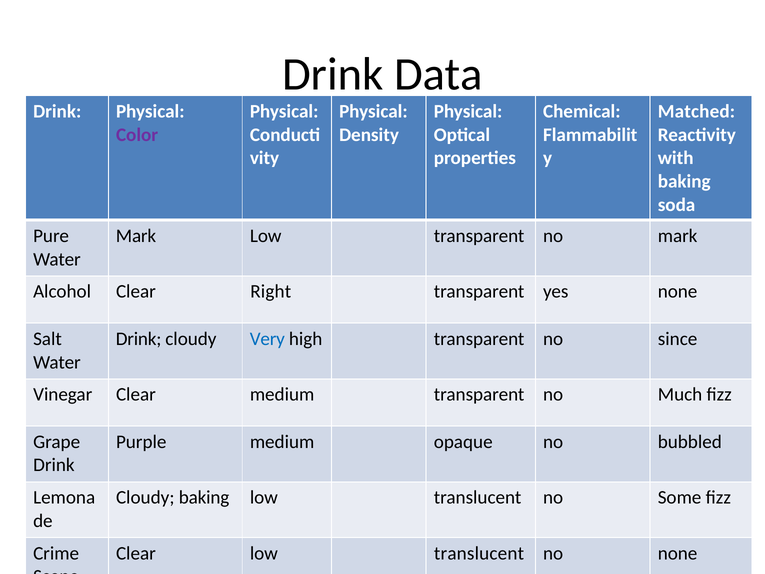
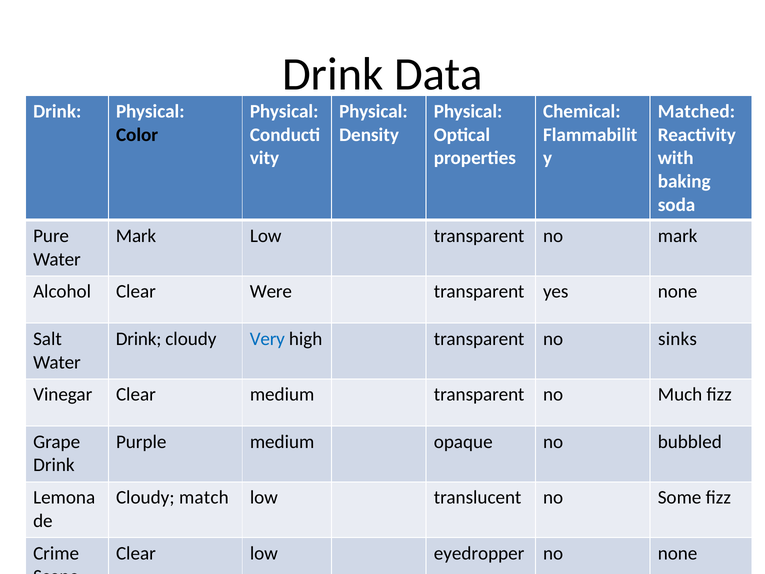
Color colour: purple -> black
Right: Right -> Were
since: since -> sinks
Cloudy baking: baking -> match
Clear low translucent: translucent -> eyedropper
